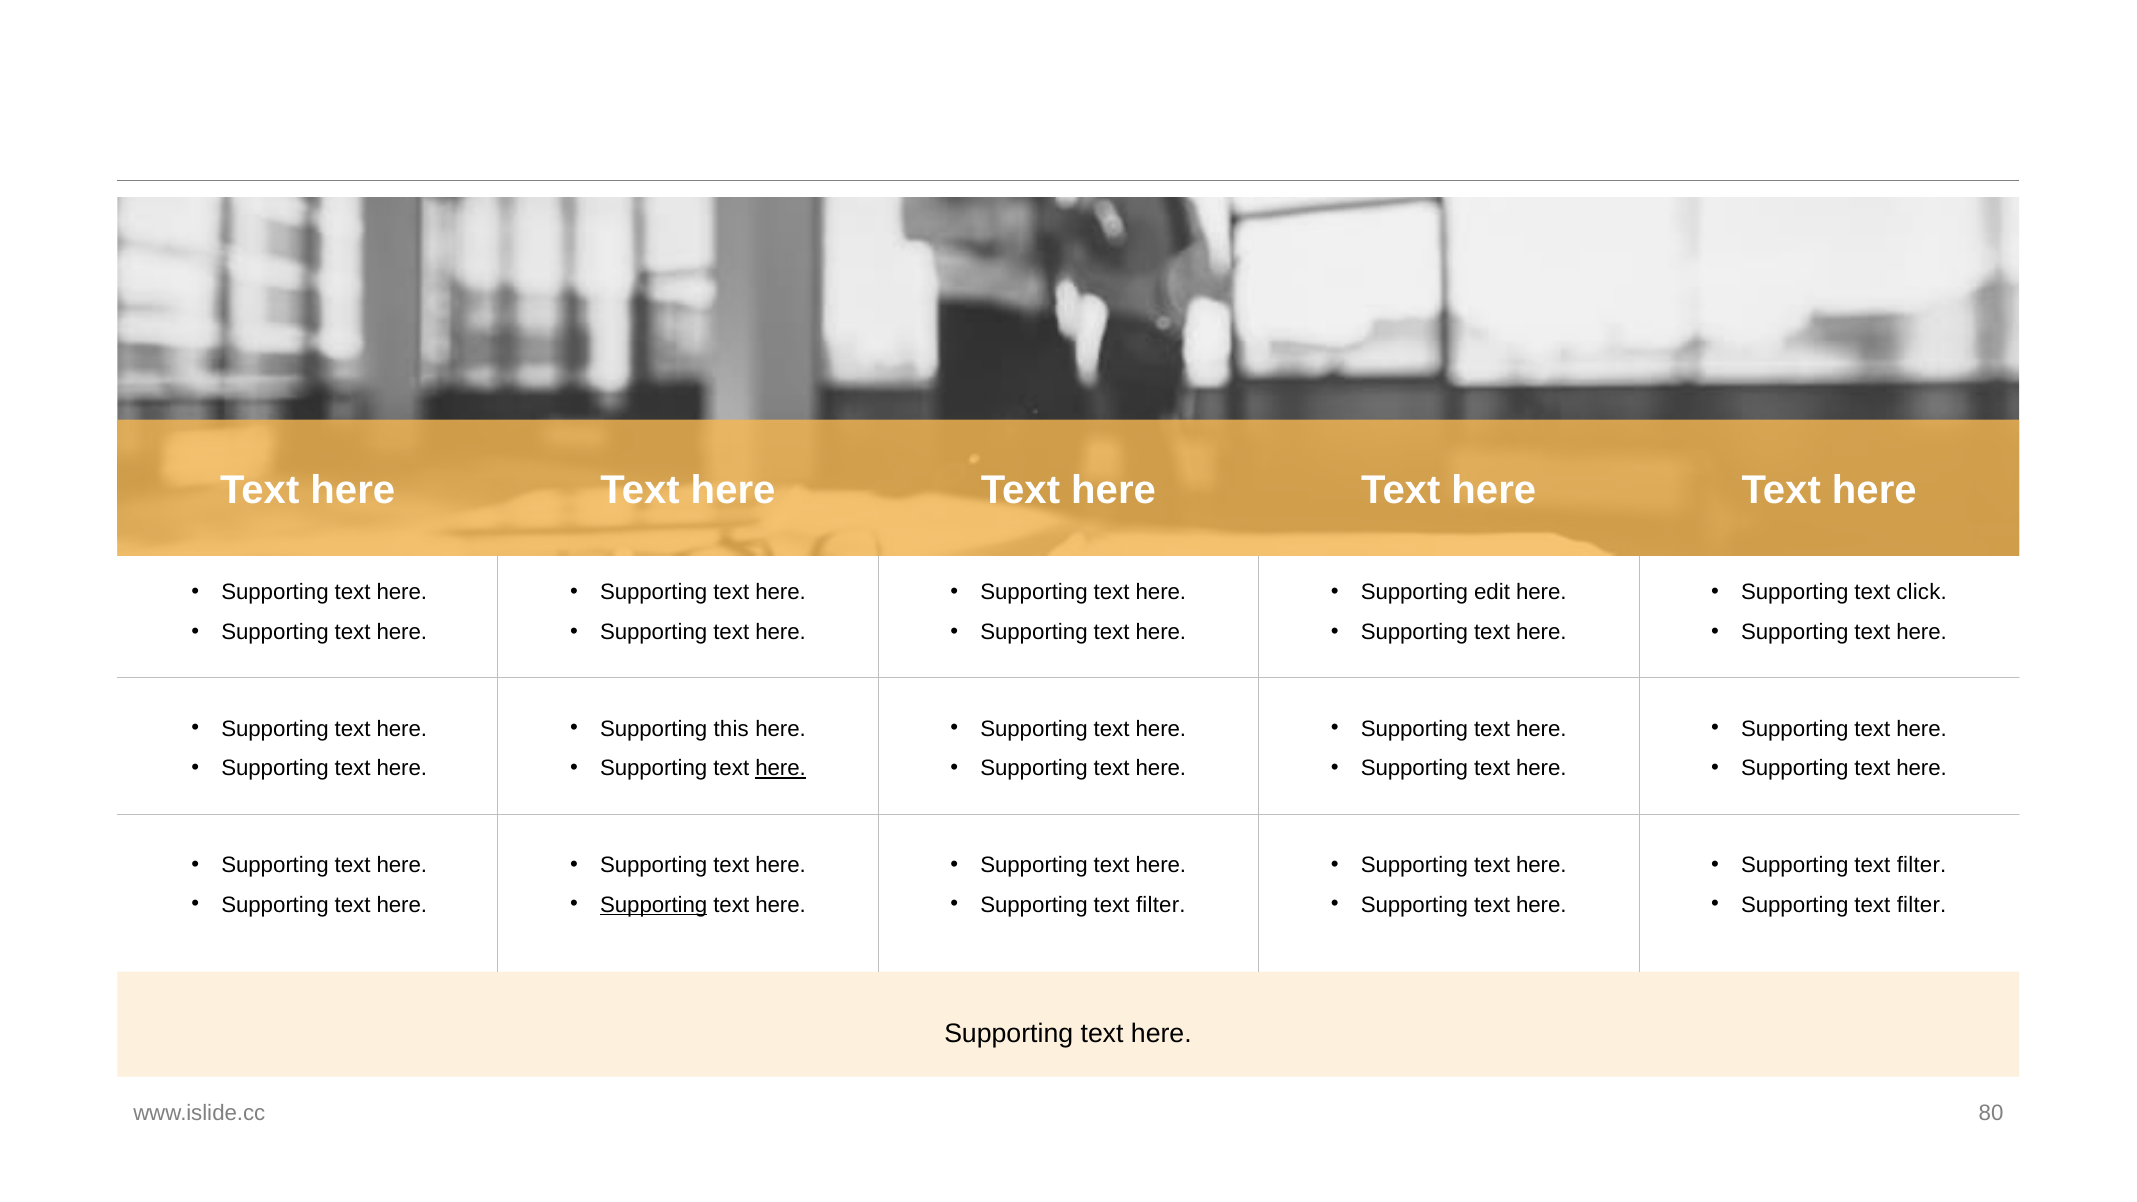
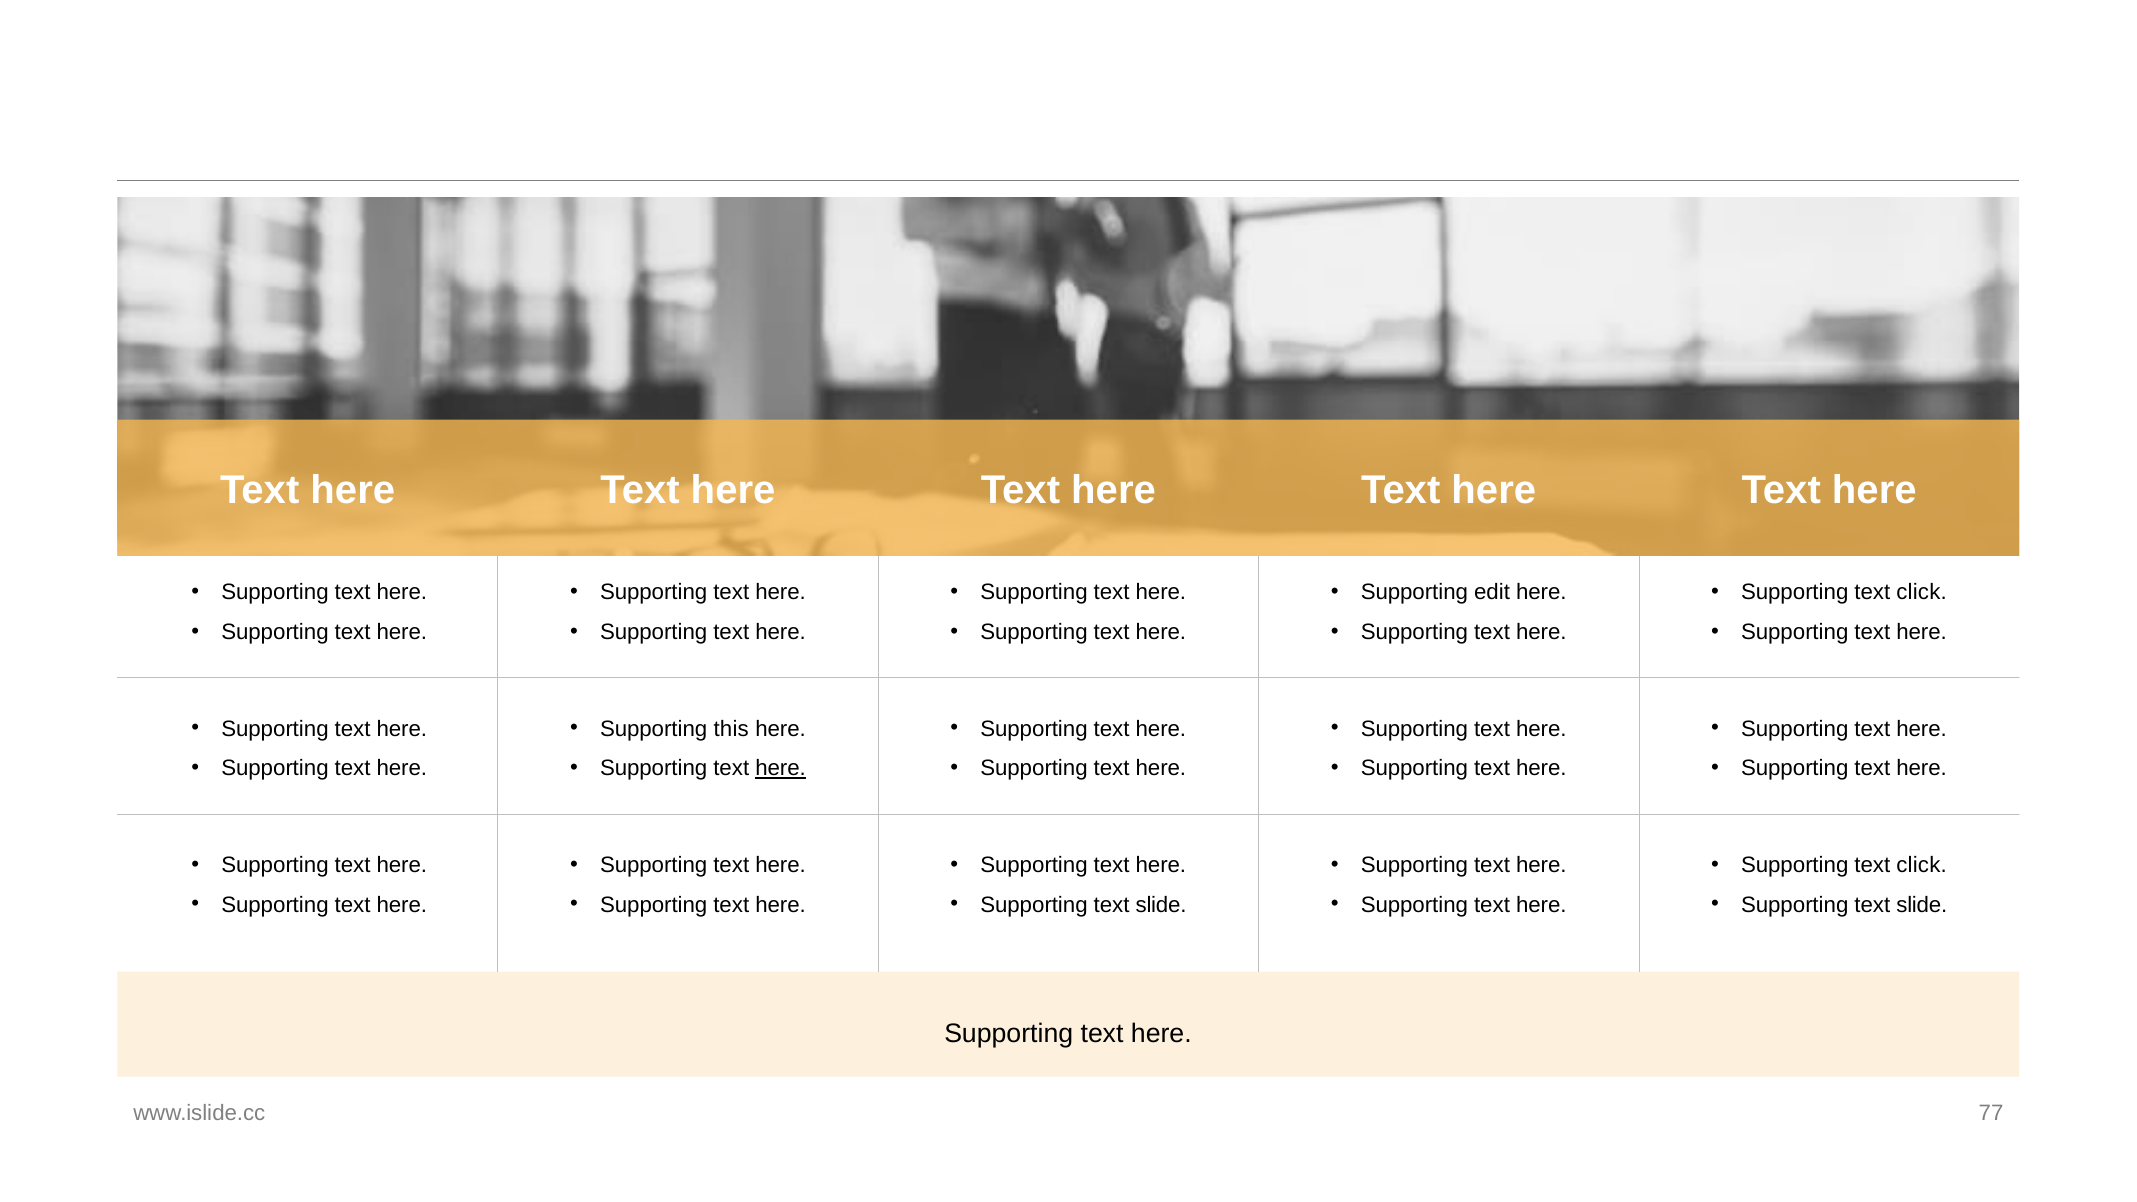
filter at (1922, 865): filter -> click
Supporting at (654, 905) underline: present -> none
filter at (1161, 905): filter -> slide
filter at (1922, 905): filter -> slide
80: 80 -> 77
